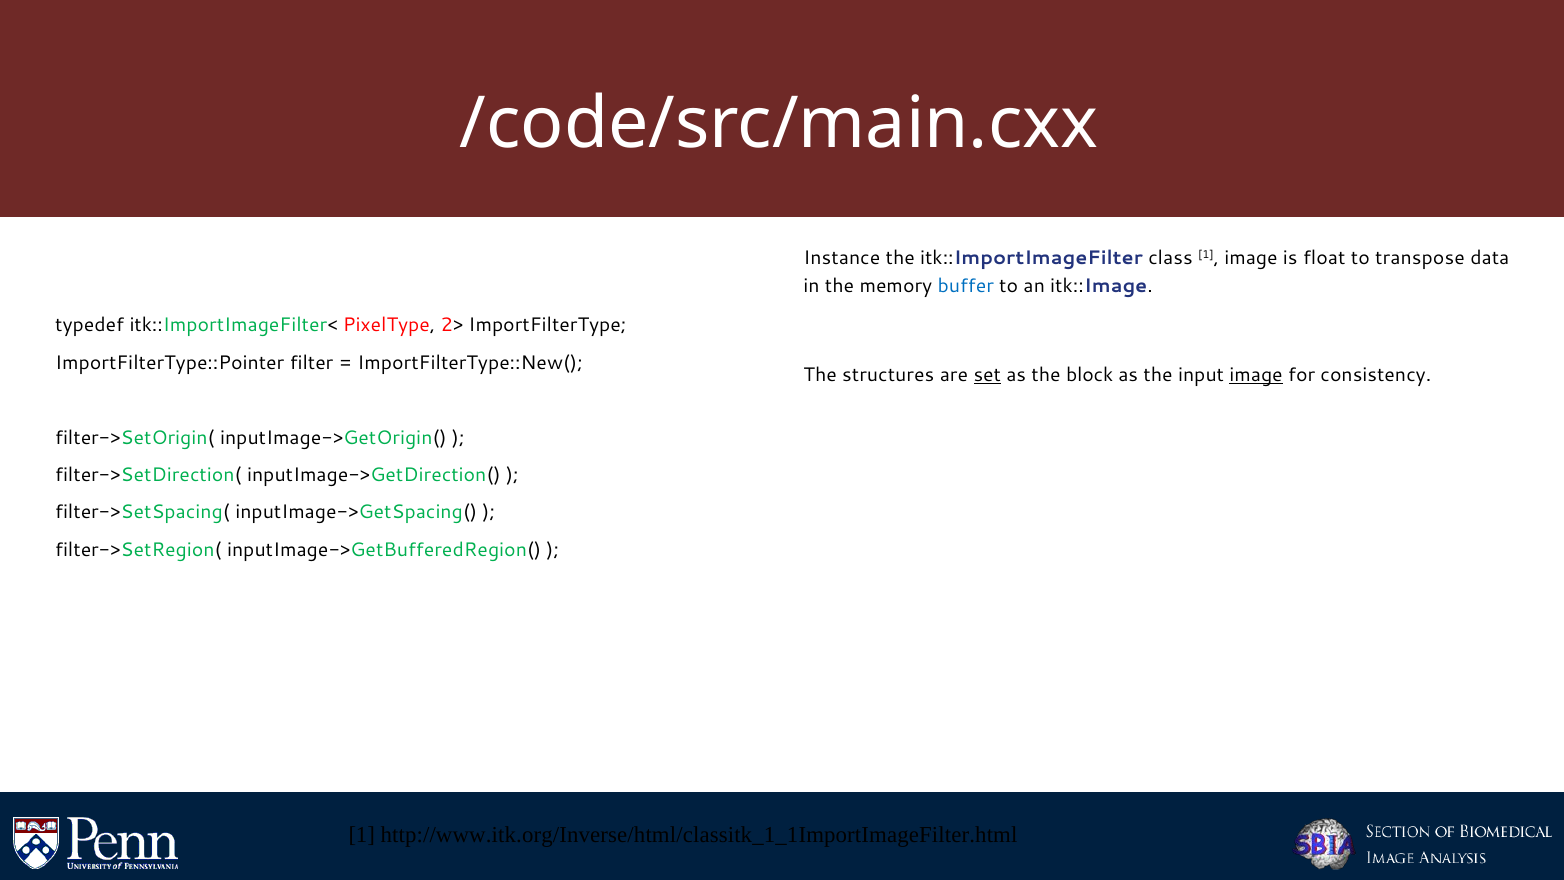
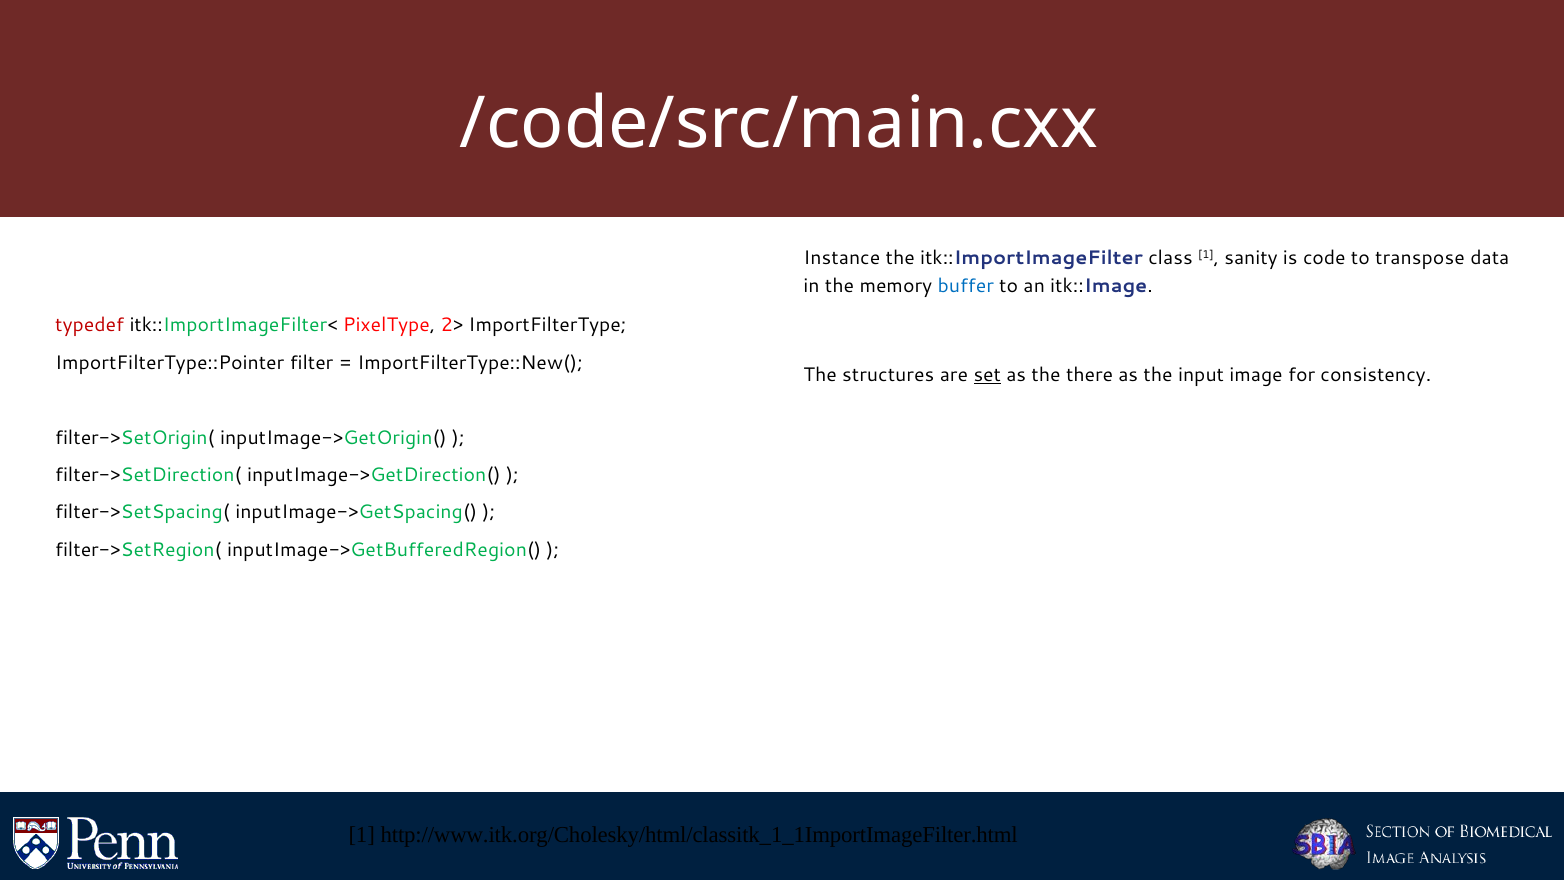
1 image: image -> sanity
float: float -> code
typedef colour: black -> red
block: block -> there
image at (1256, 375) underline: present -> none
http://www.itk.org/Inverse/html/classitk_1_1ImportImageFilter.html: http://www.itk.org/Inverse/html/classitk_1_1ImportImageFilter.html -> http://www.itk.org/Cholesky/html/classitk_1_1ImportImageFilter.html
